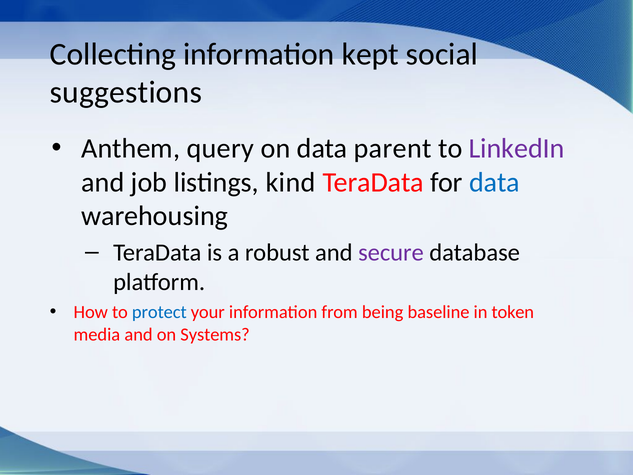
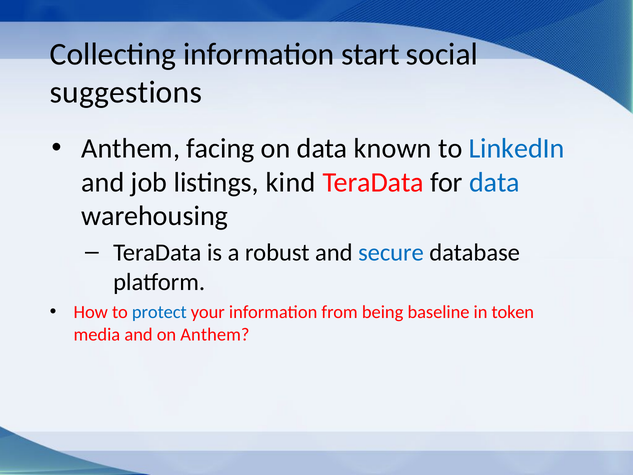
kept: kept -> start
query: query -> facing
parent: parent -> known
LinkedIn colour: purple -> blue
secure colour: purple -> blue
on Systems: Systems -> Anthem
